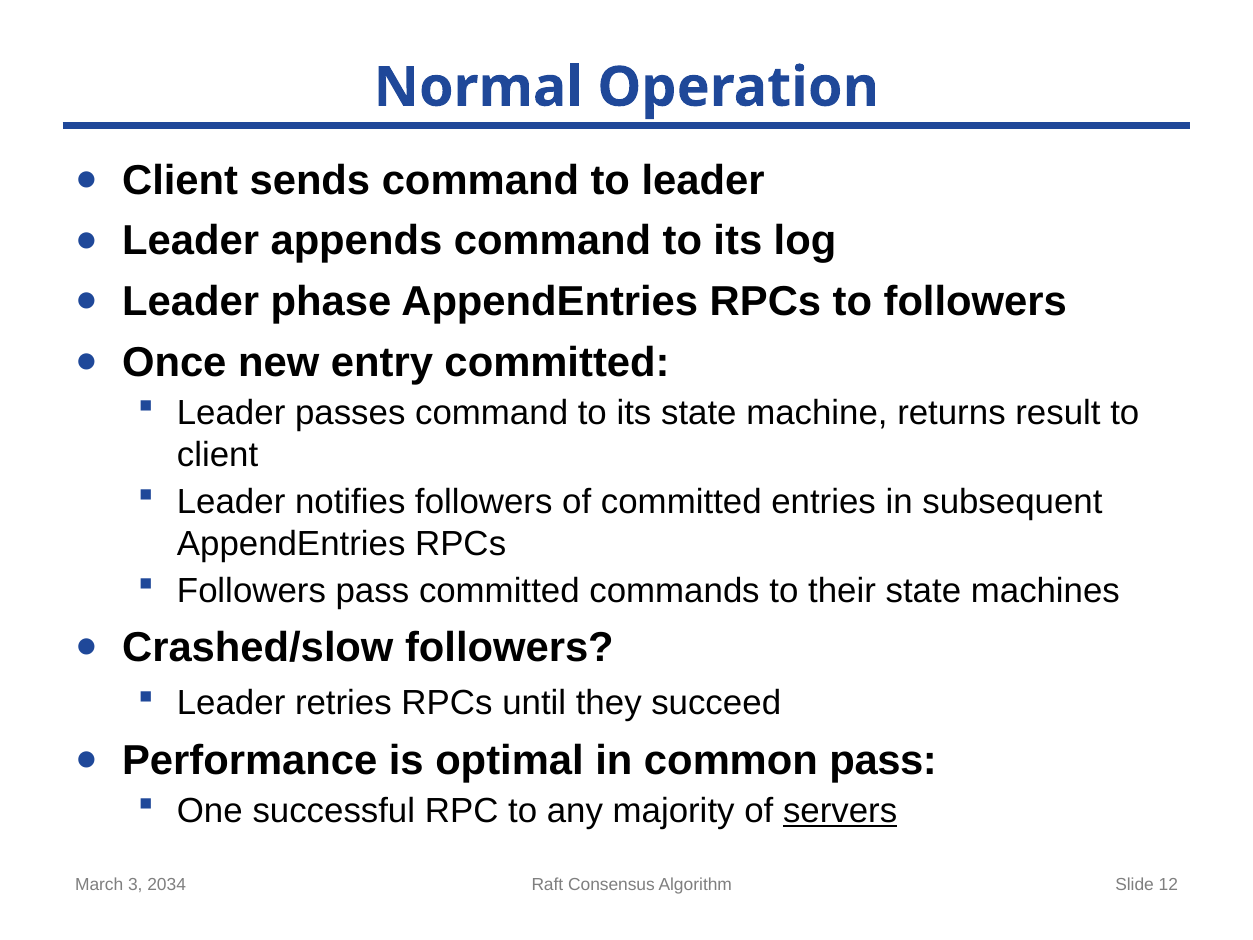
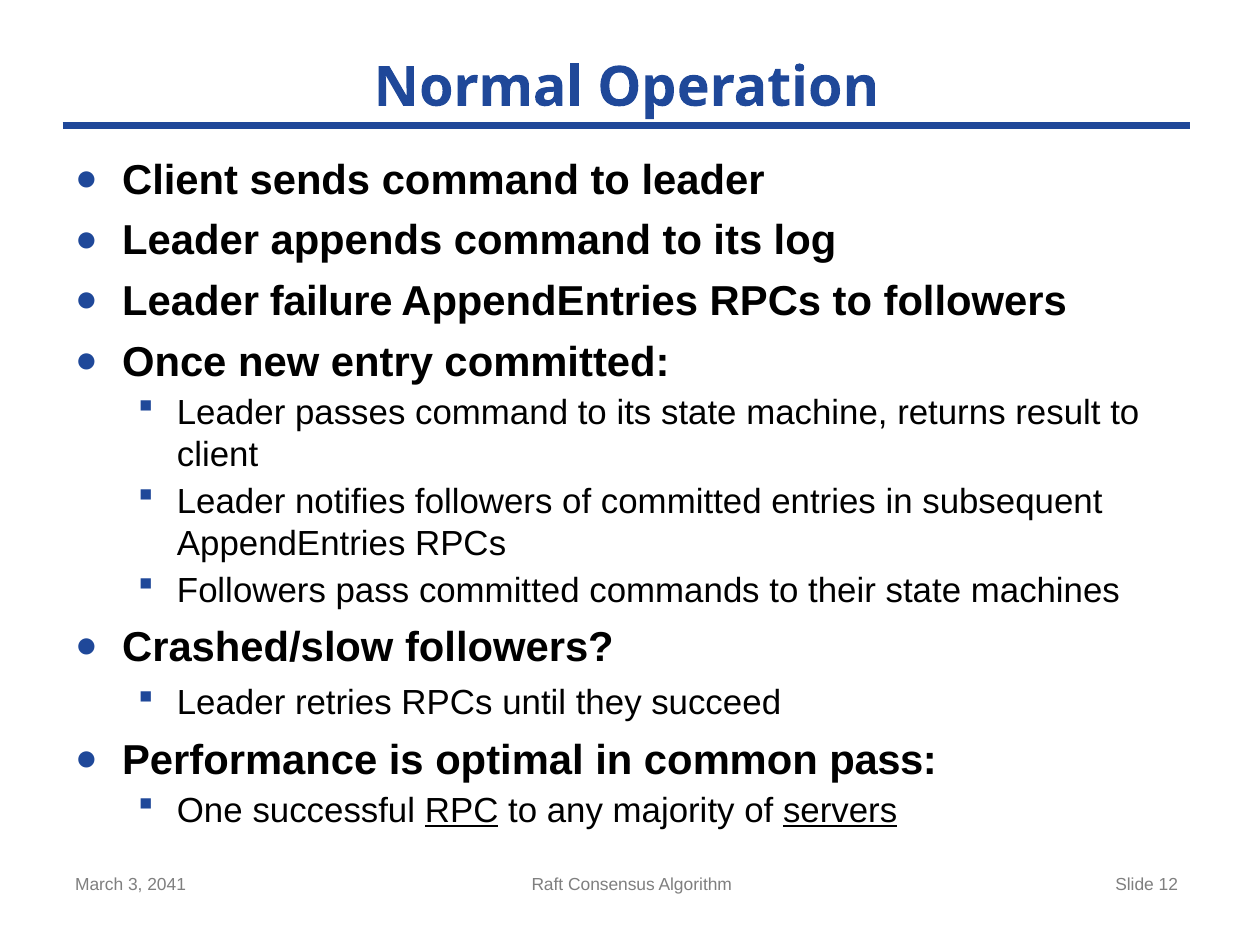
phase: phase -> failure
RPC underline: none -> present
2034: 2034 -> 2041
